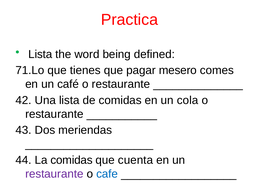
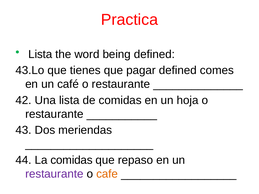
71.Lo: 71.Lo -> 43.Lo
pagar mesero: mesero -> defined
cola: cola -> hoja
cuenta: cuenta -> repaso
cafe colour: blue -> orange
